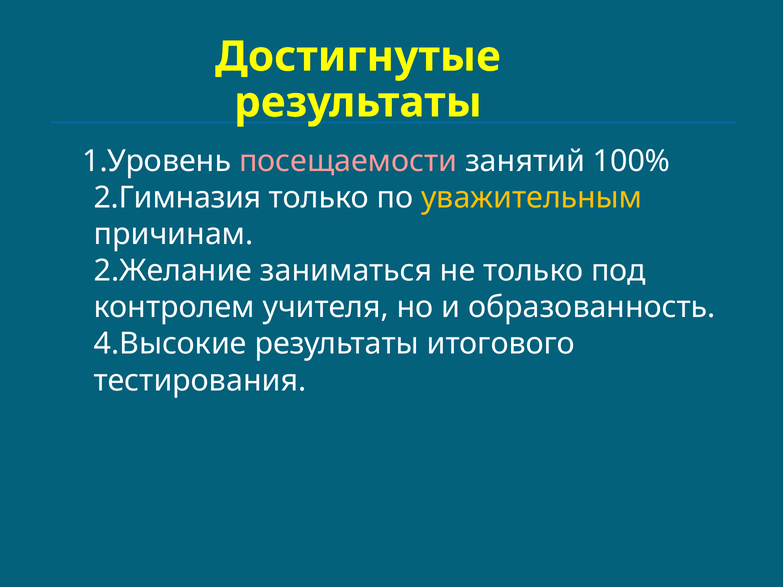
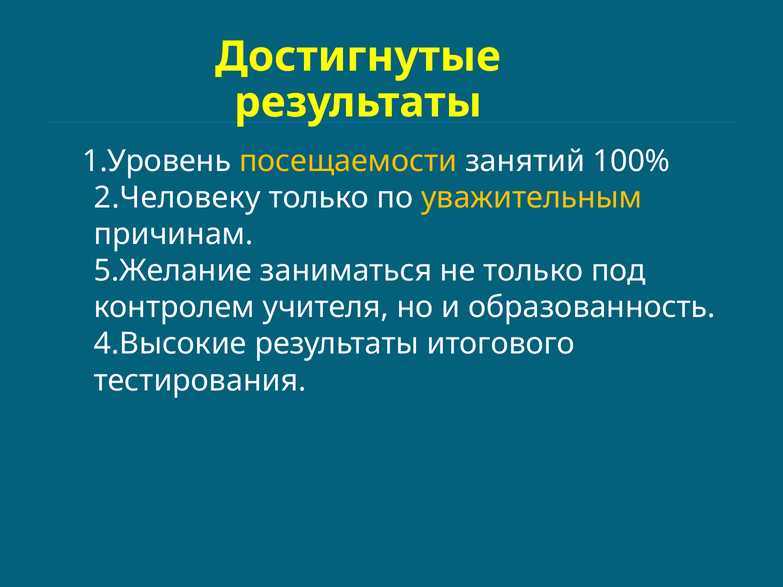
посещаемости colour: pink -> yellow
2.Гимназия: 2.Гимназия -> 2.Человеку
2.Желание: 2.Желание -> 5.Желание
